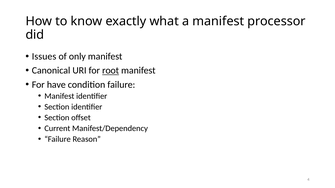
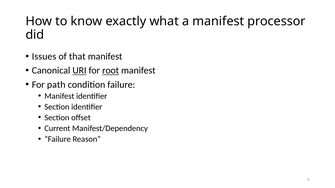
only: only -> that
URI underline: none -> present
have: have -> path
